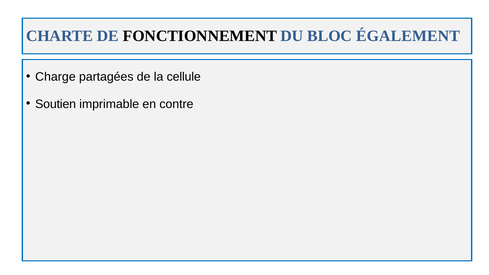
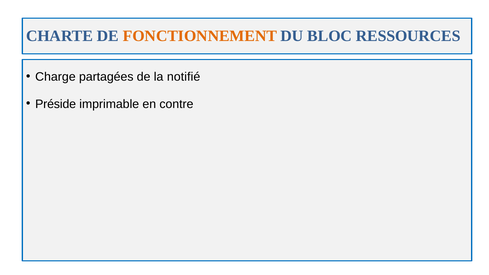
FONCTIONNEMENT colour: black -> orange
ÉGALEMENT: ÉGALEMENT -> RESSOURCES
cellule: cellule -> notifié
Soutien: Soutien -> Préside
